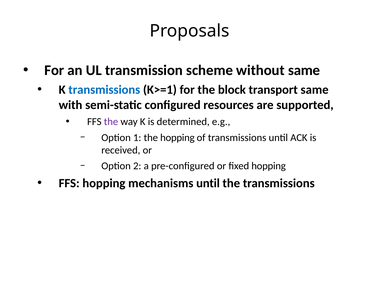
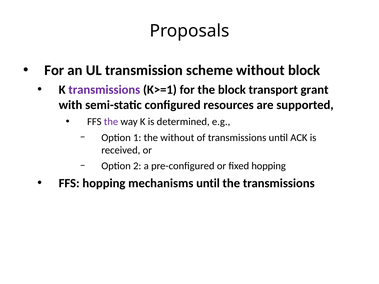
without same: same -> block
transmissions at (104, 90) colour: blue -> purple
transport same: same -> grant
the hopping: hopping -> without
